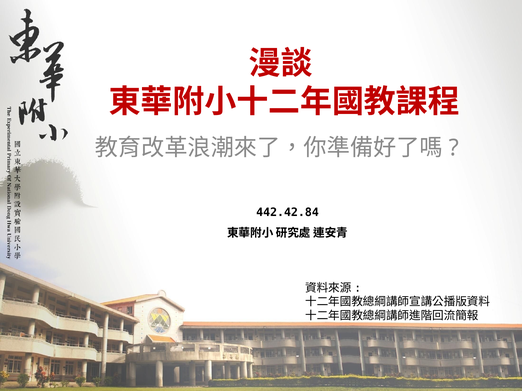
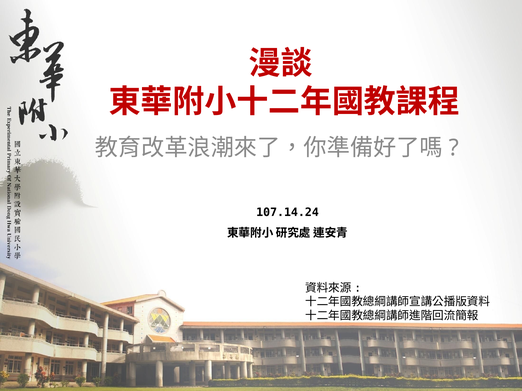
442.42.84: 442.42.84 -> 107.14.24
